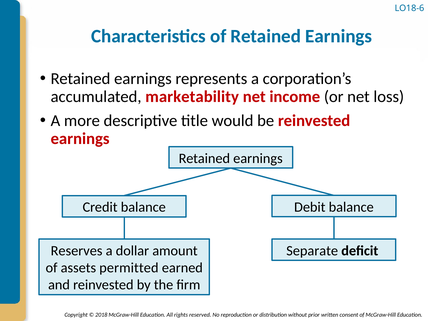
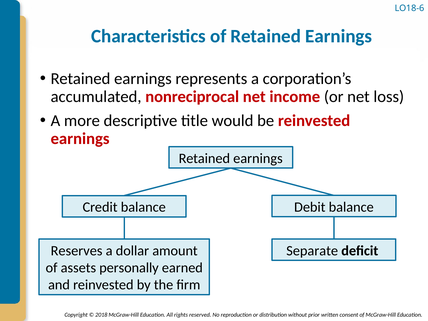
marketability: marketability -> nonreciprocal
permitted: permitted -> personally
